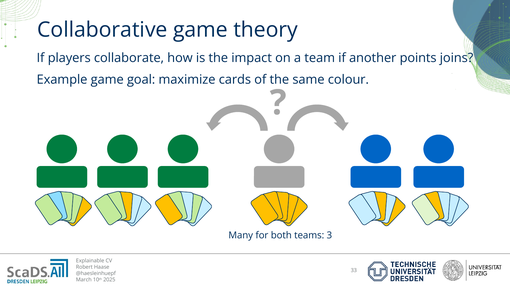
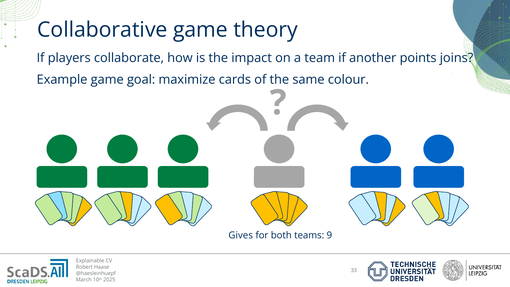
Many: Many -> Gives
3: 3 -> 9
